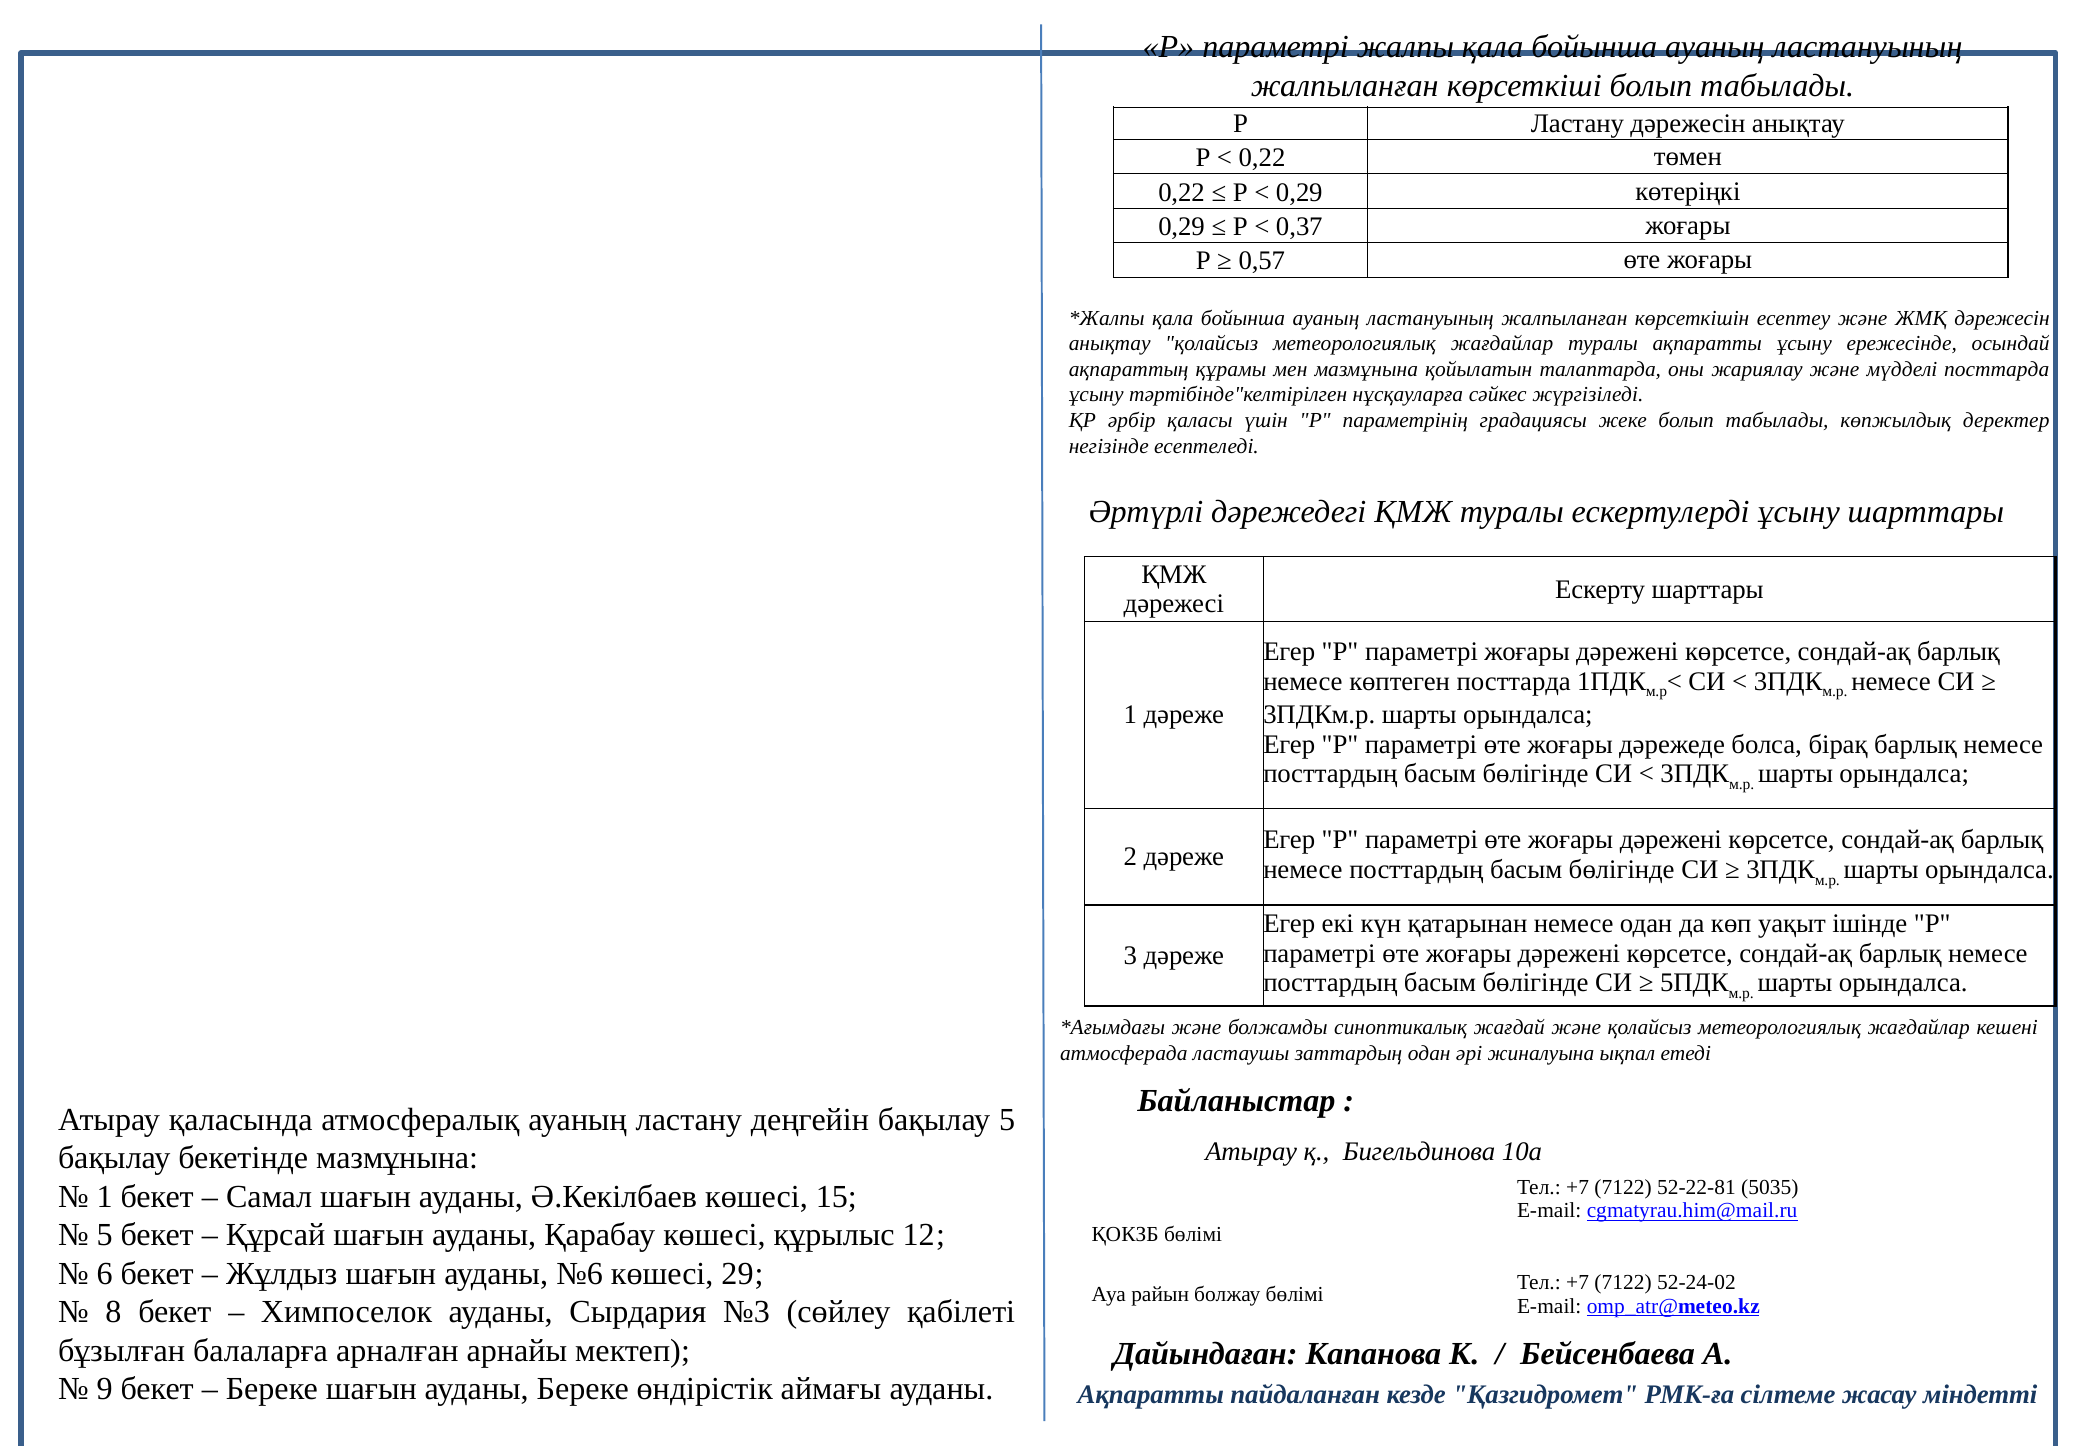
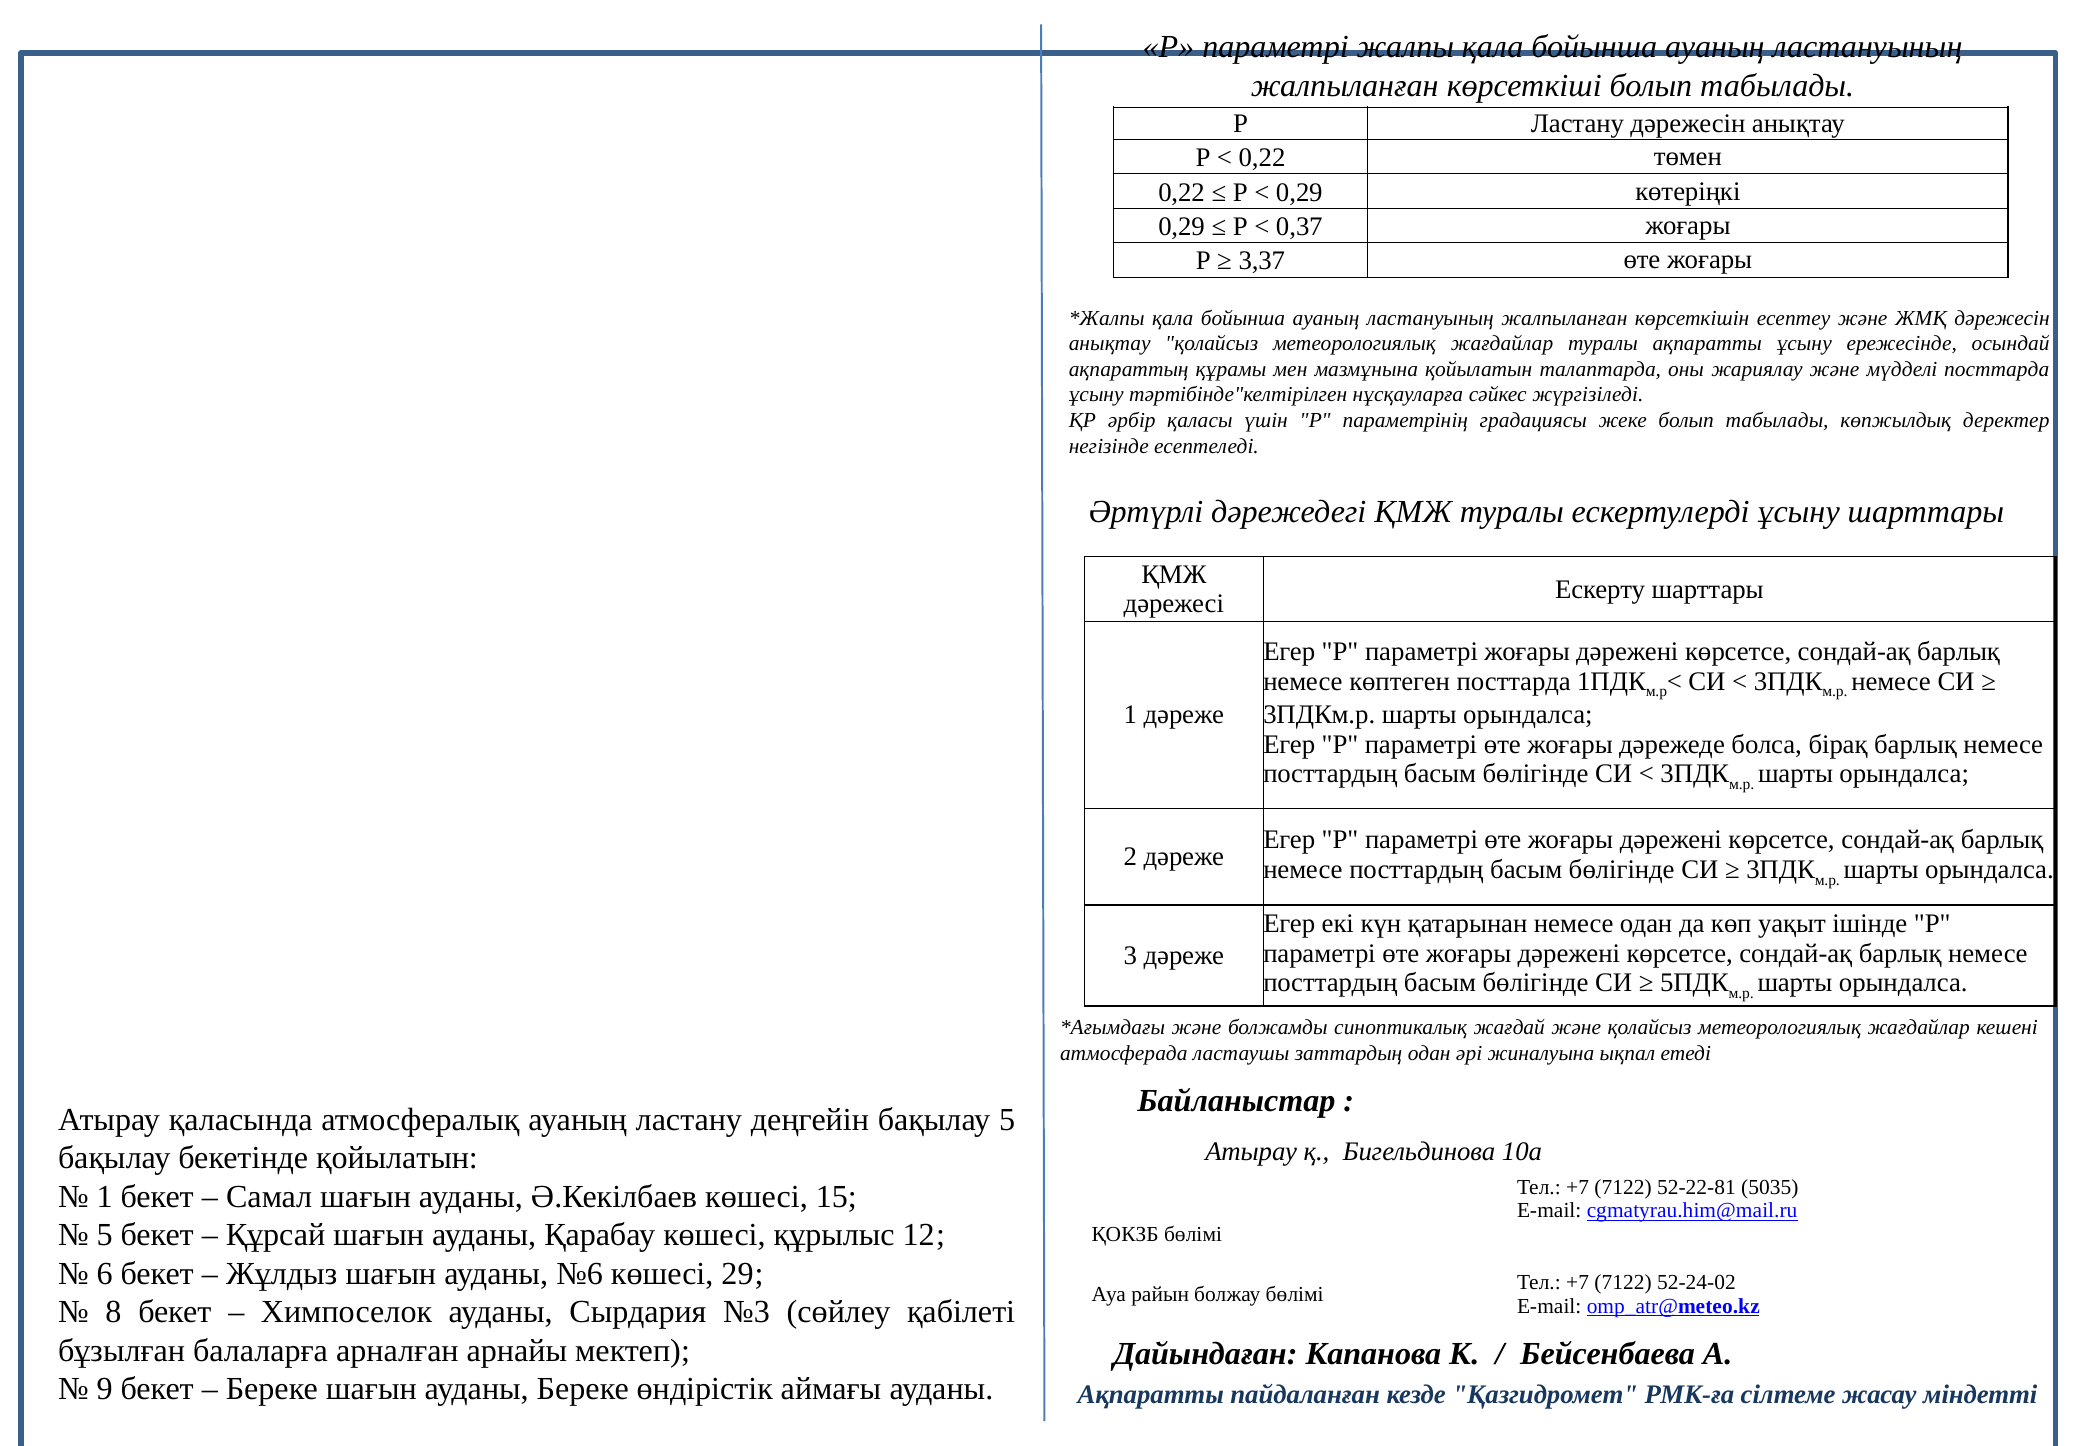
0,57: 0,57 -> 3,37
бекетінде мазмұнына: мазмұнына -> қойылатын
